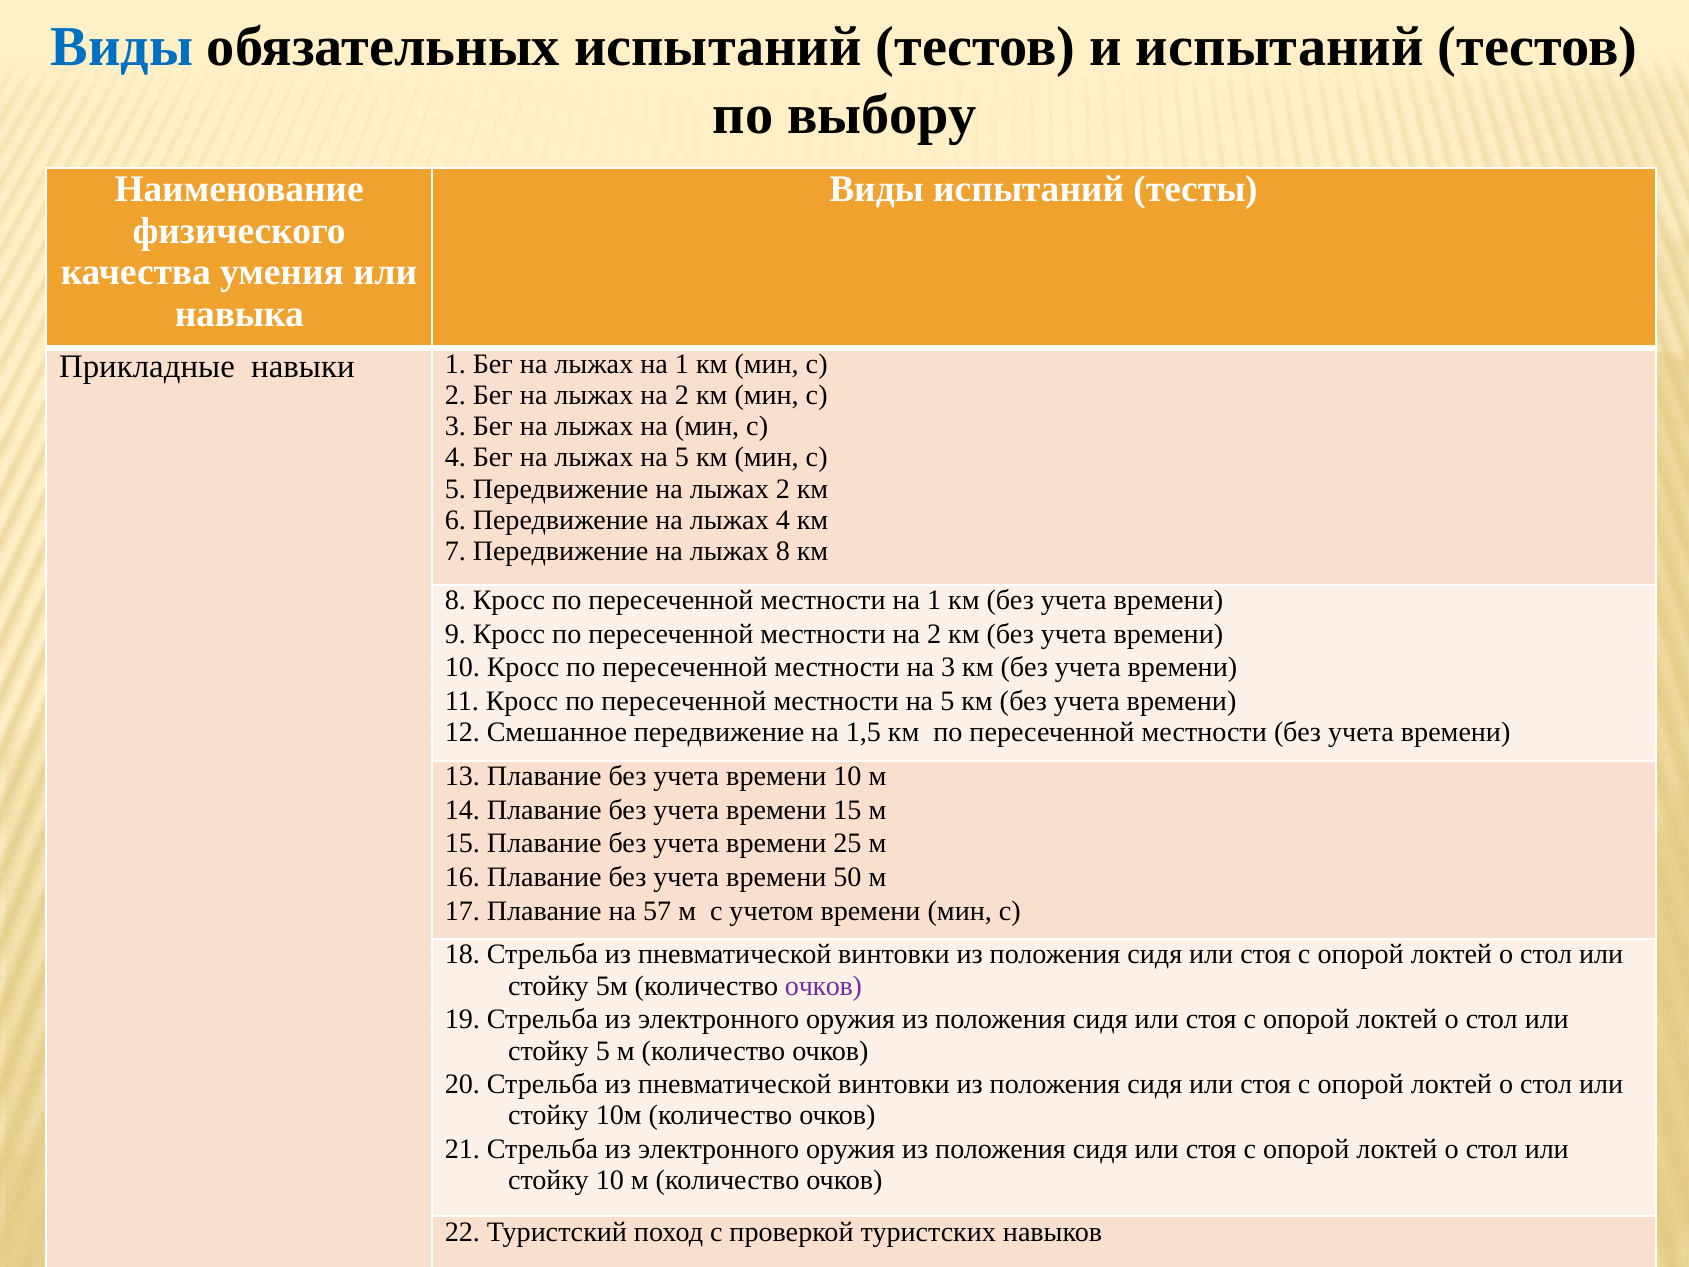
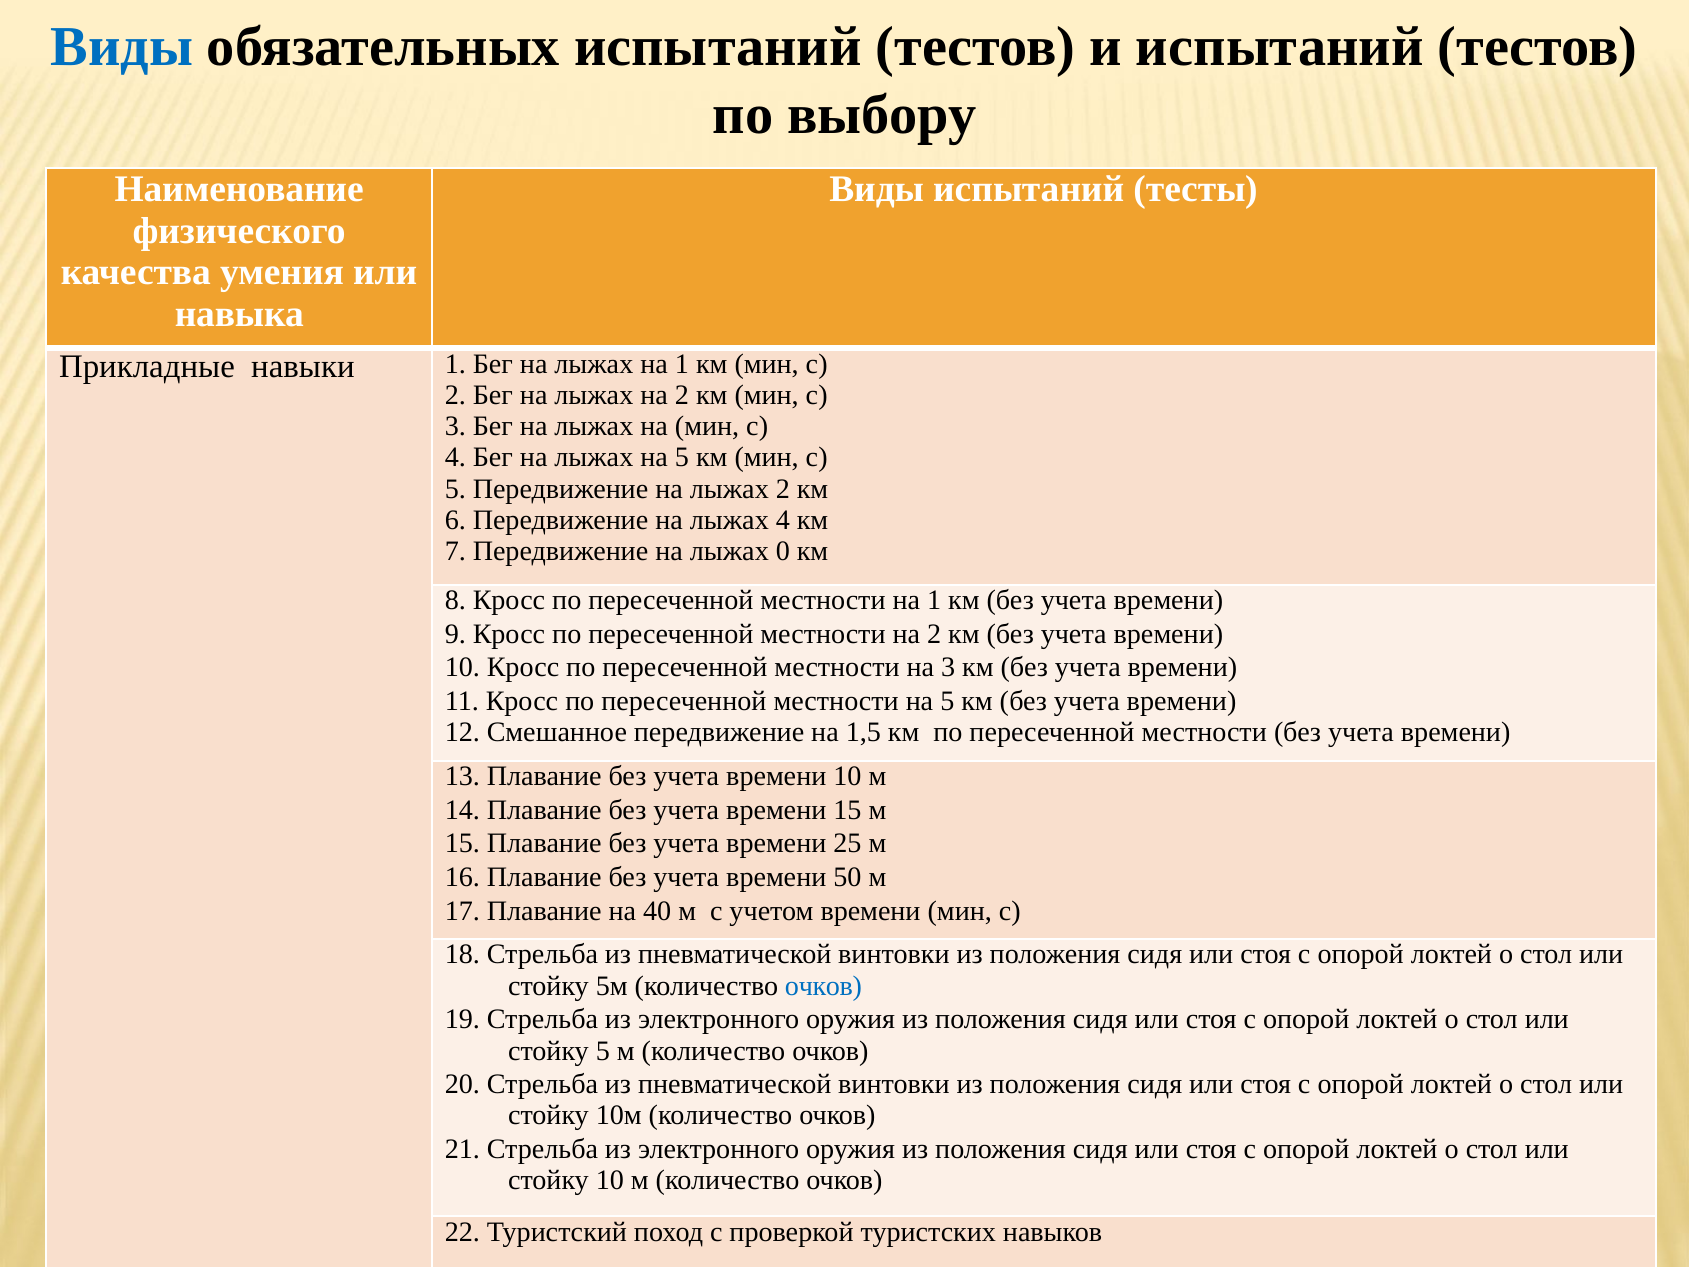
лыжах 8: 8 -> 0
57: 57 -> 40
очков at (824, 986) colour: purple -> blue
